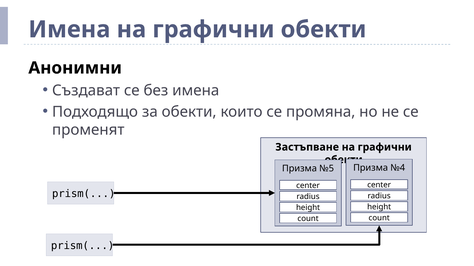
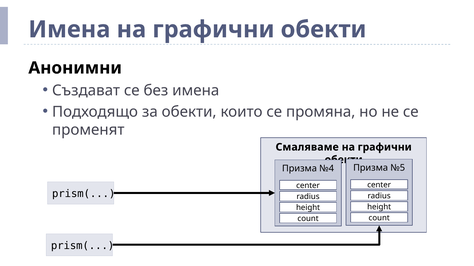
Застъпване: Застъпване -> Смаляваме
№4: №4 -> №5
№5: №5 -> №4
